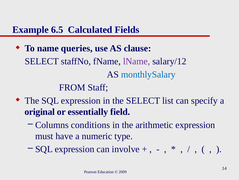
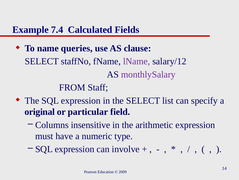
6.5: 6.5 -> 7.4
monthlySalary colour: blue -> purple
essentially: essentially -> particular
conditions: conditions -> insensitive
